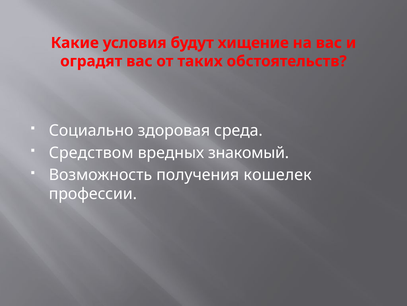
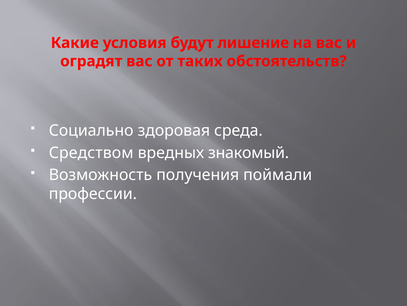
хищение: хищение -> лишение
кошелек: кошелек -> поймали
